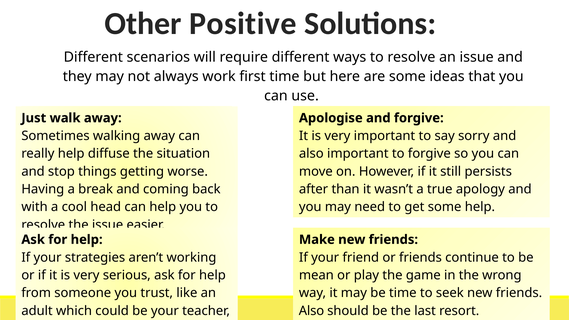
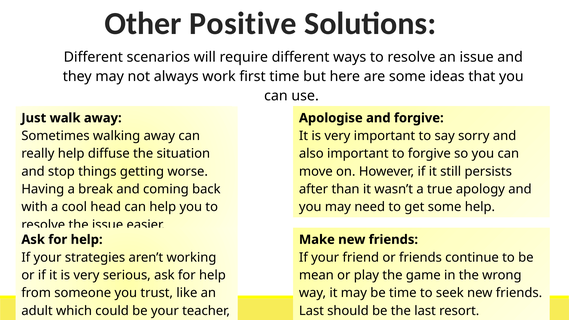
Also at (311, 311): Also -> Last
